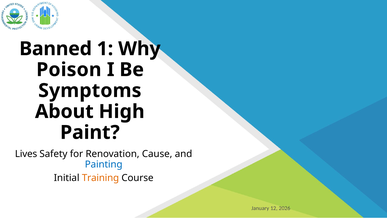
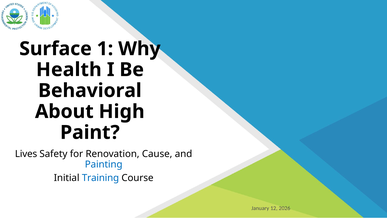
Banned: Banned -> Surface
Poison: Poison -> Health
Symptoms: Symptoms -> Behavioral
Training colour: orange -> blue
